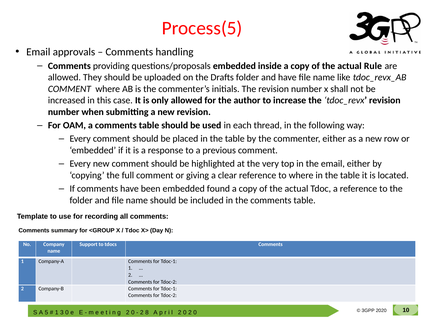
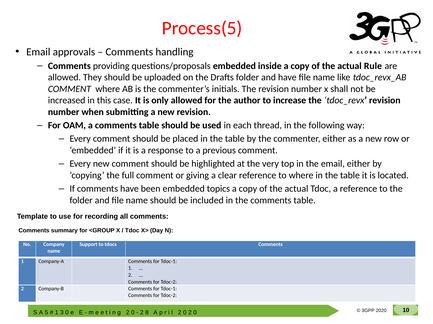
found: found -> topics
